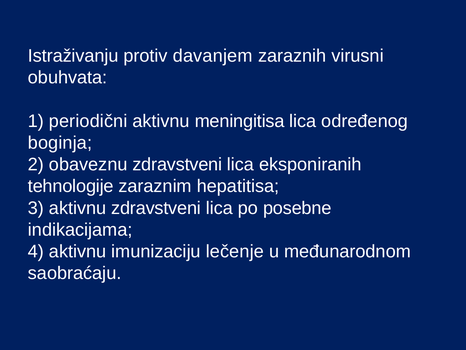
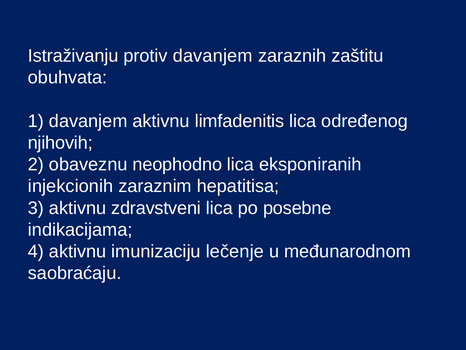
virusni: virusni -> zaštitu
1 periodični: periodični -> davanjem
meningitisa: meningitisa -> limfadenitis
boginja: boginja -> njihovih
obaveznu zdravstveni: zdravstveni -> neophodno
tehnologije: tehnologije -> injekcionih
